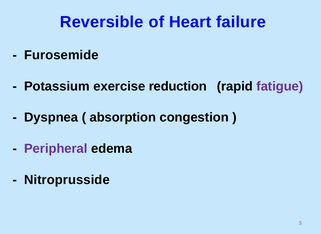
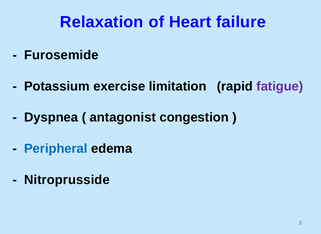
Reversible: Reversible -> Relaxation
reduction: reduction -> limitation
absorption: absorption -> antagonist
Peripheral colour: purple -> blue
